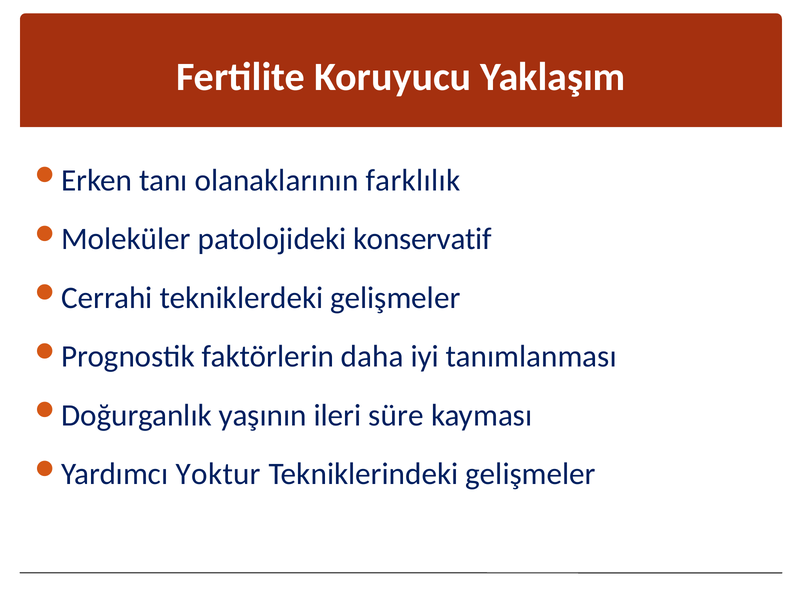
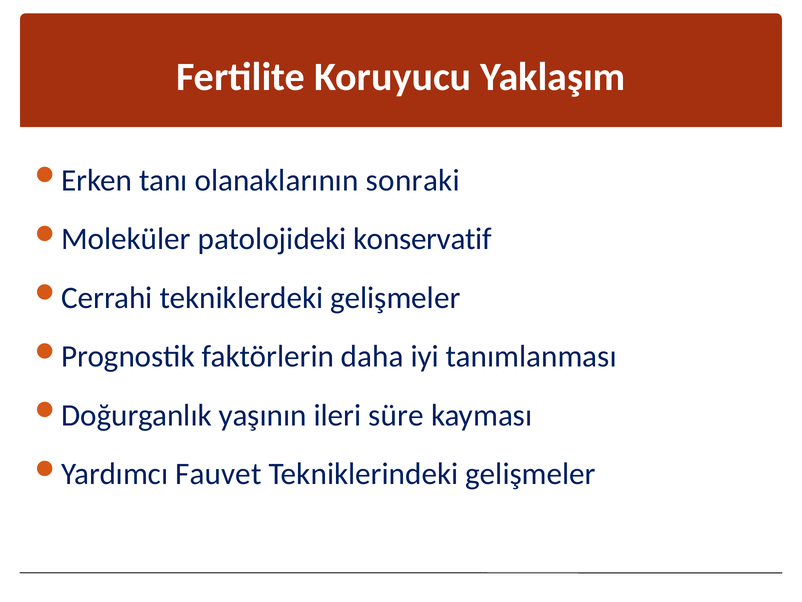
farklılık: farklılık -> sonraki
Yoktur: Yoktur -> Fauvet
